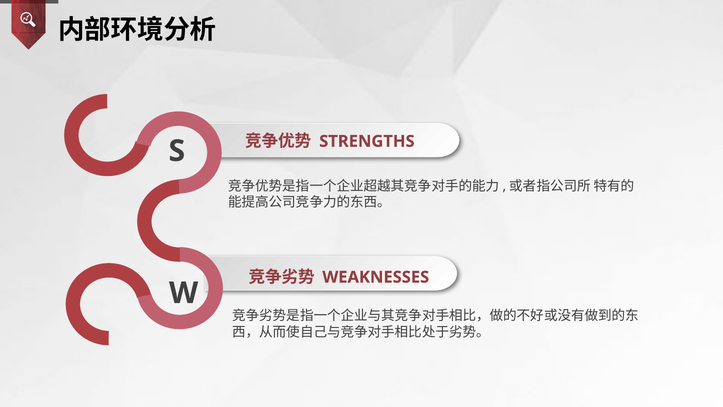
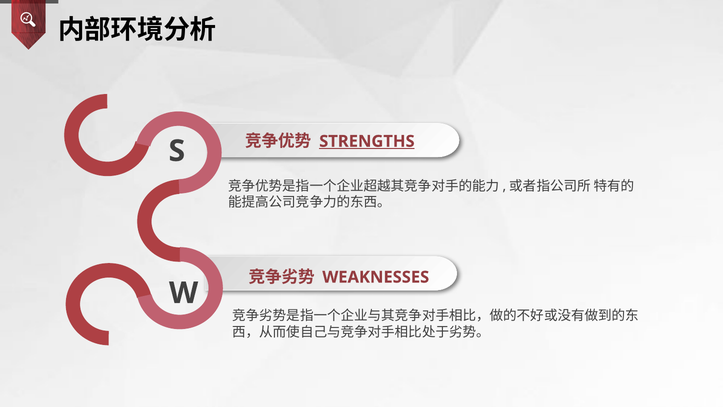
STRENGTHS underline: none -> present
